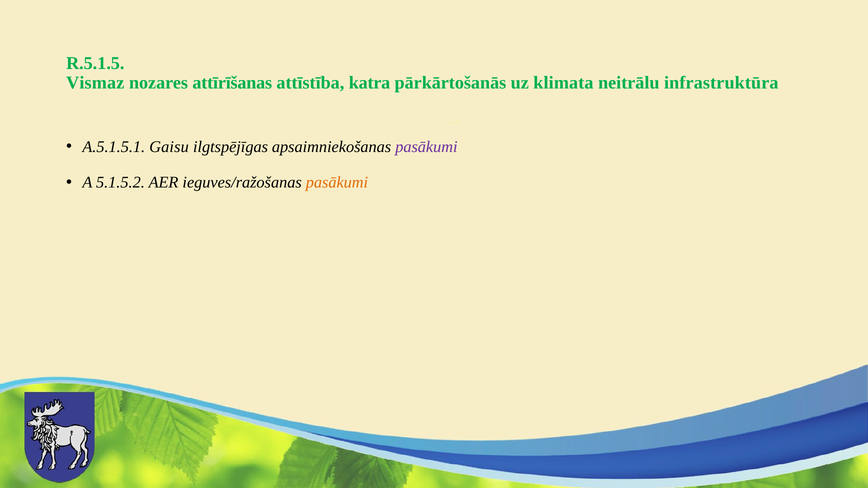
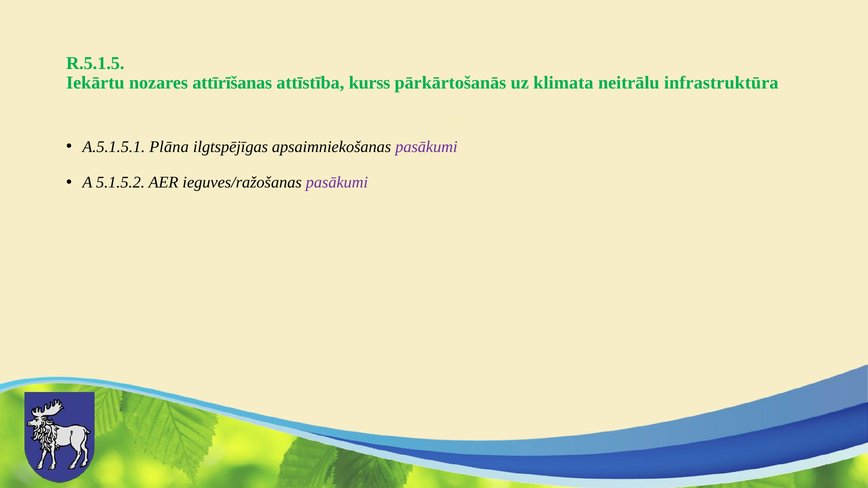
Vismaz: Vismaz -> Iekārtu
katra: katra -> kurss
Gaisu: Gaisu -> Plāna
pasākumi at (337, 182) colour: orange -> purple
